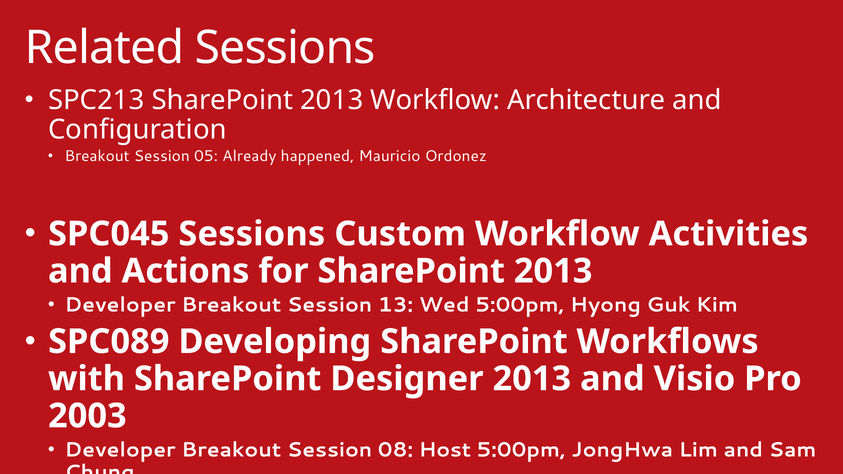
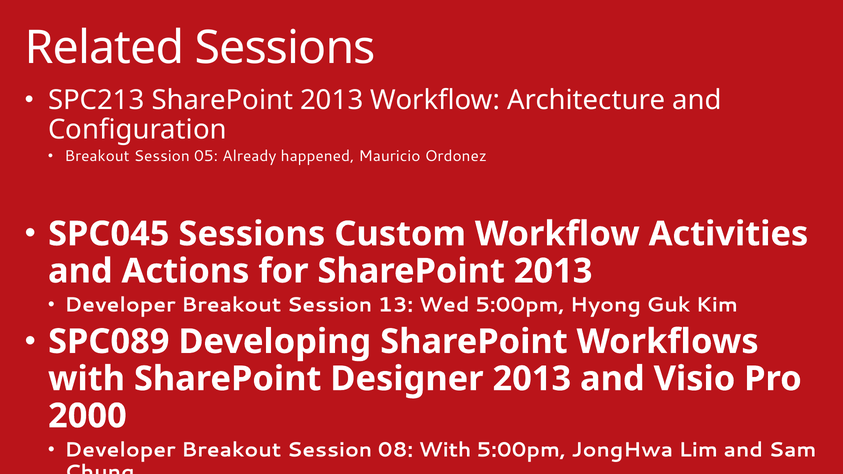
2003: 2003 -> 2000
08 Host: Host -> With
